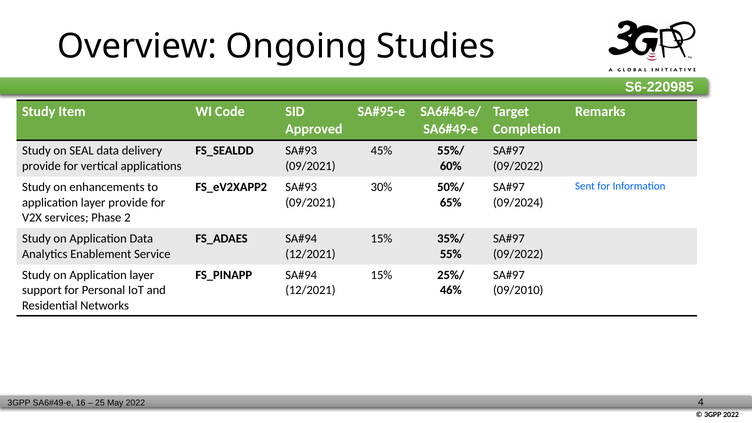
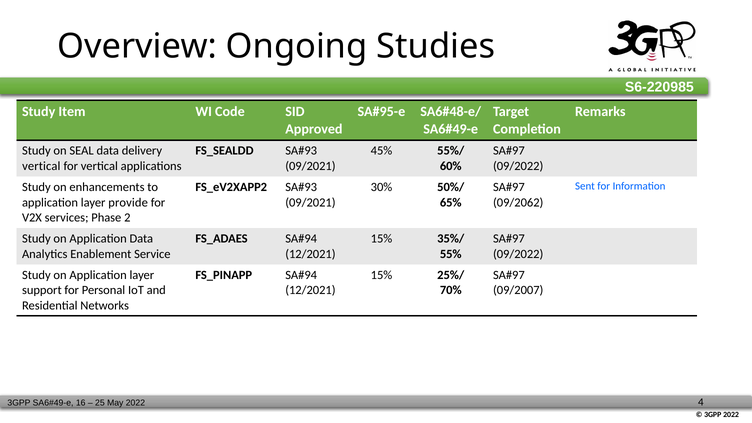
provide at (41, 166): provide -> vertical
09/2024: 09/2024 -> 09/2062
46%: 46% -> 70%
09/2010: 09/2010 -> 09/2007
